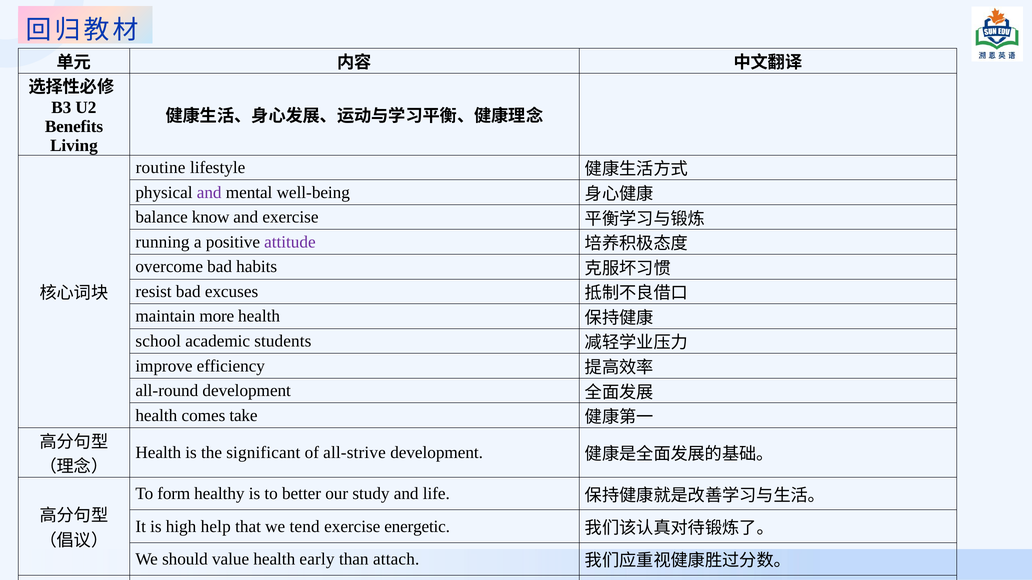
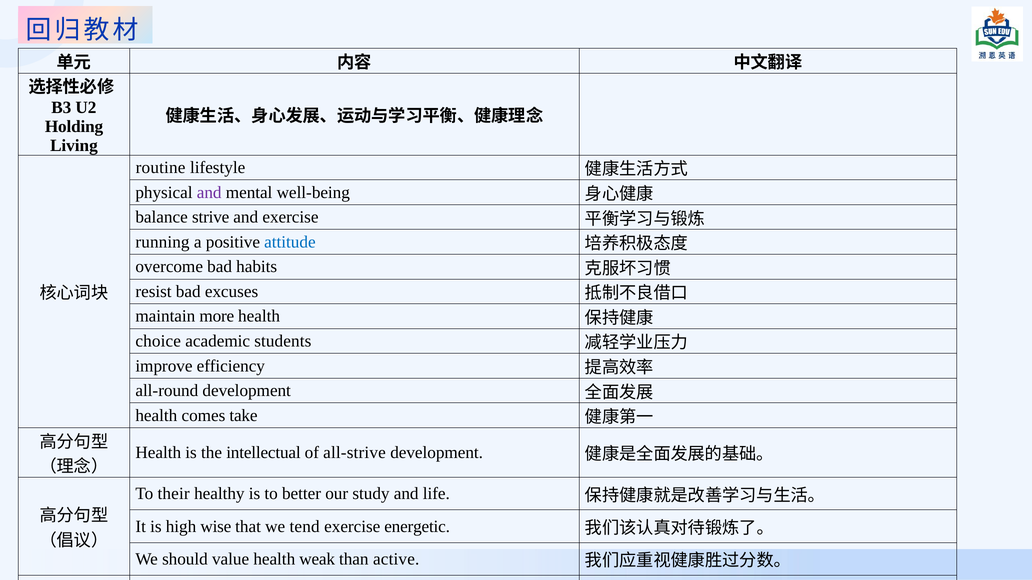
Benefits: Benefits -> Holding
know: know -> strive
attitude colour: purple -> blue
school: school -> choice
significant: significant -> intellectual
form: form -> their
help: help -> wise
early: early -> weak
attach: attach -> active
